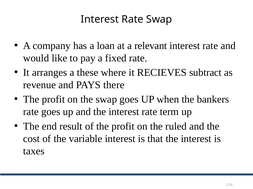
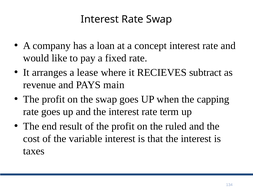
relevant: relevant -> concept
these: these -> lease
there: there -> main
bankers: bankers -> capping
